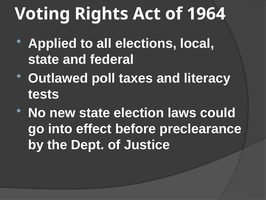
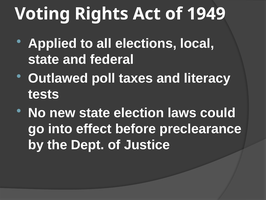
1964: 1964 -> 1949
